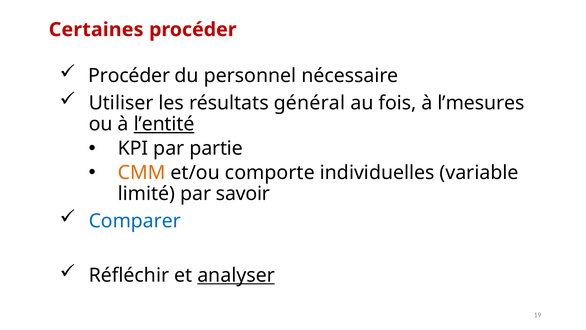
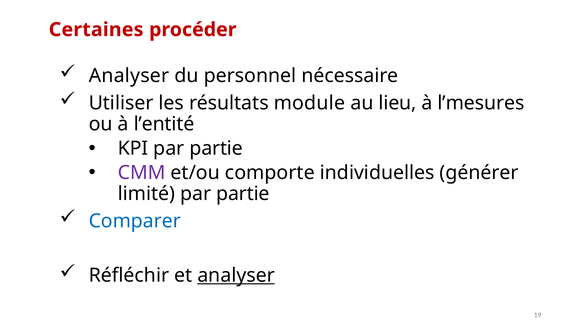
Procéder at (129, 76): Procéder -> Analyser
général: général -> module
fois: fois -> lieu
l’entité underline: present -> none
CMM colour: orange -> purple
variable: variable -> générer
limité par savoir: savoir -> partie
